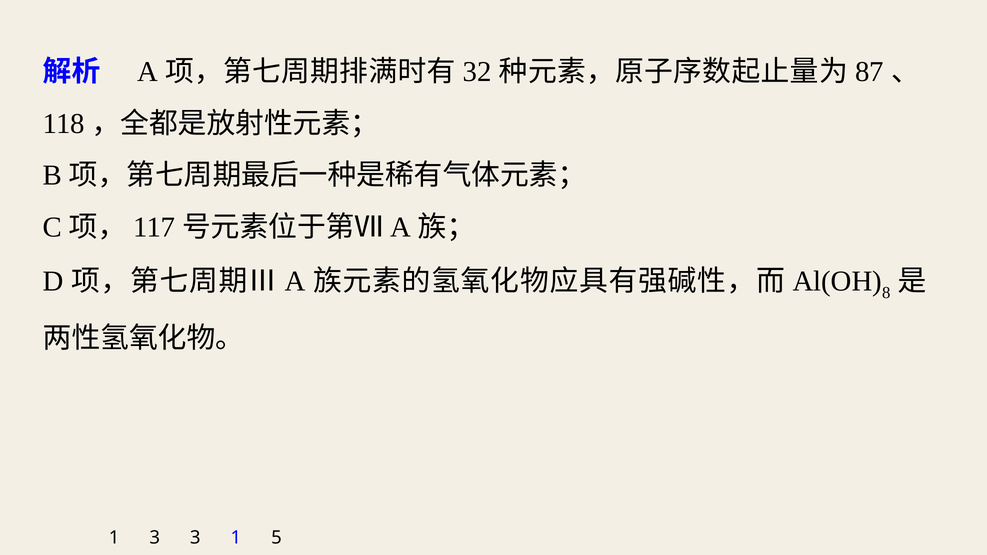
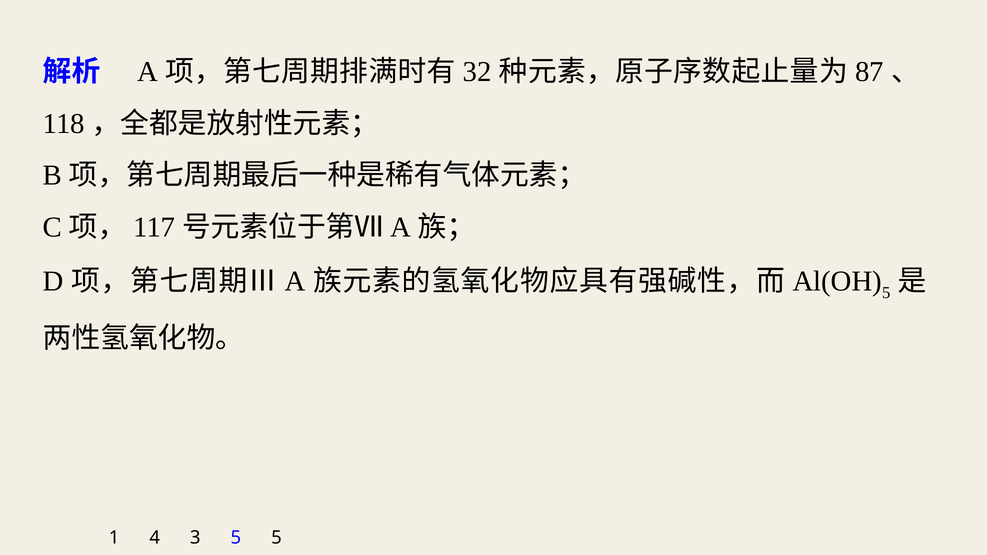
8 at (886, 293): 8 -> 5
1 3: 3 -> 4
3 1: 1 -> 5
